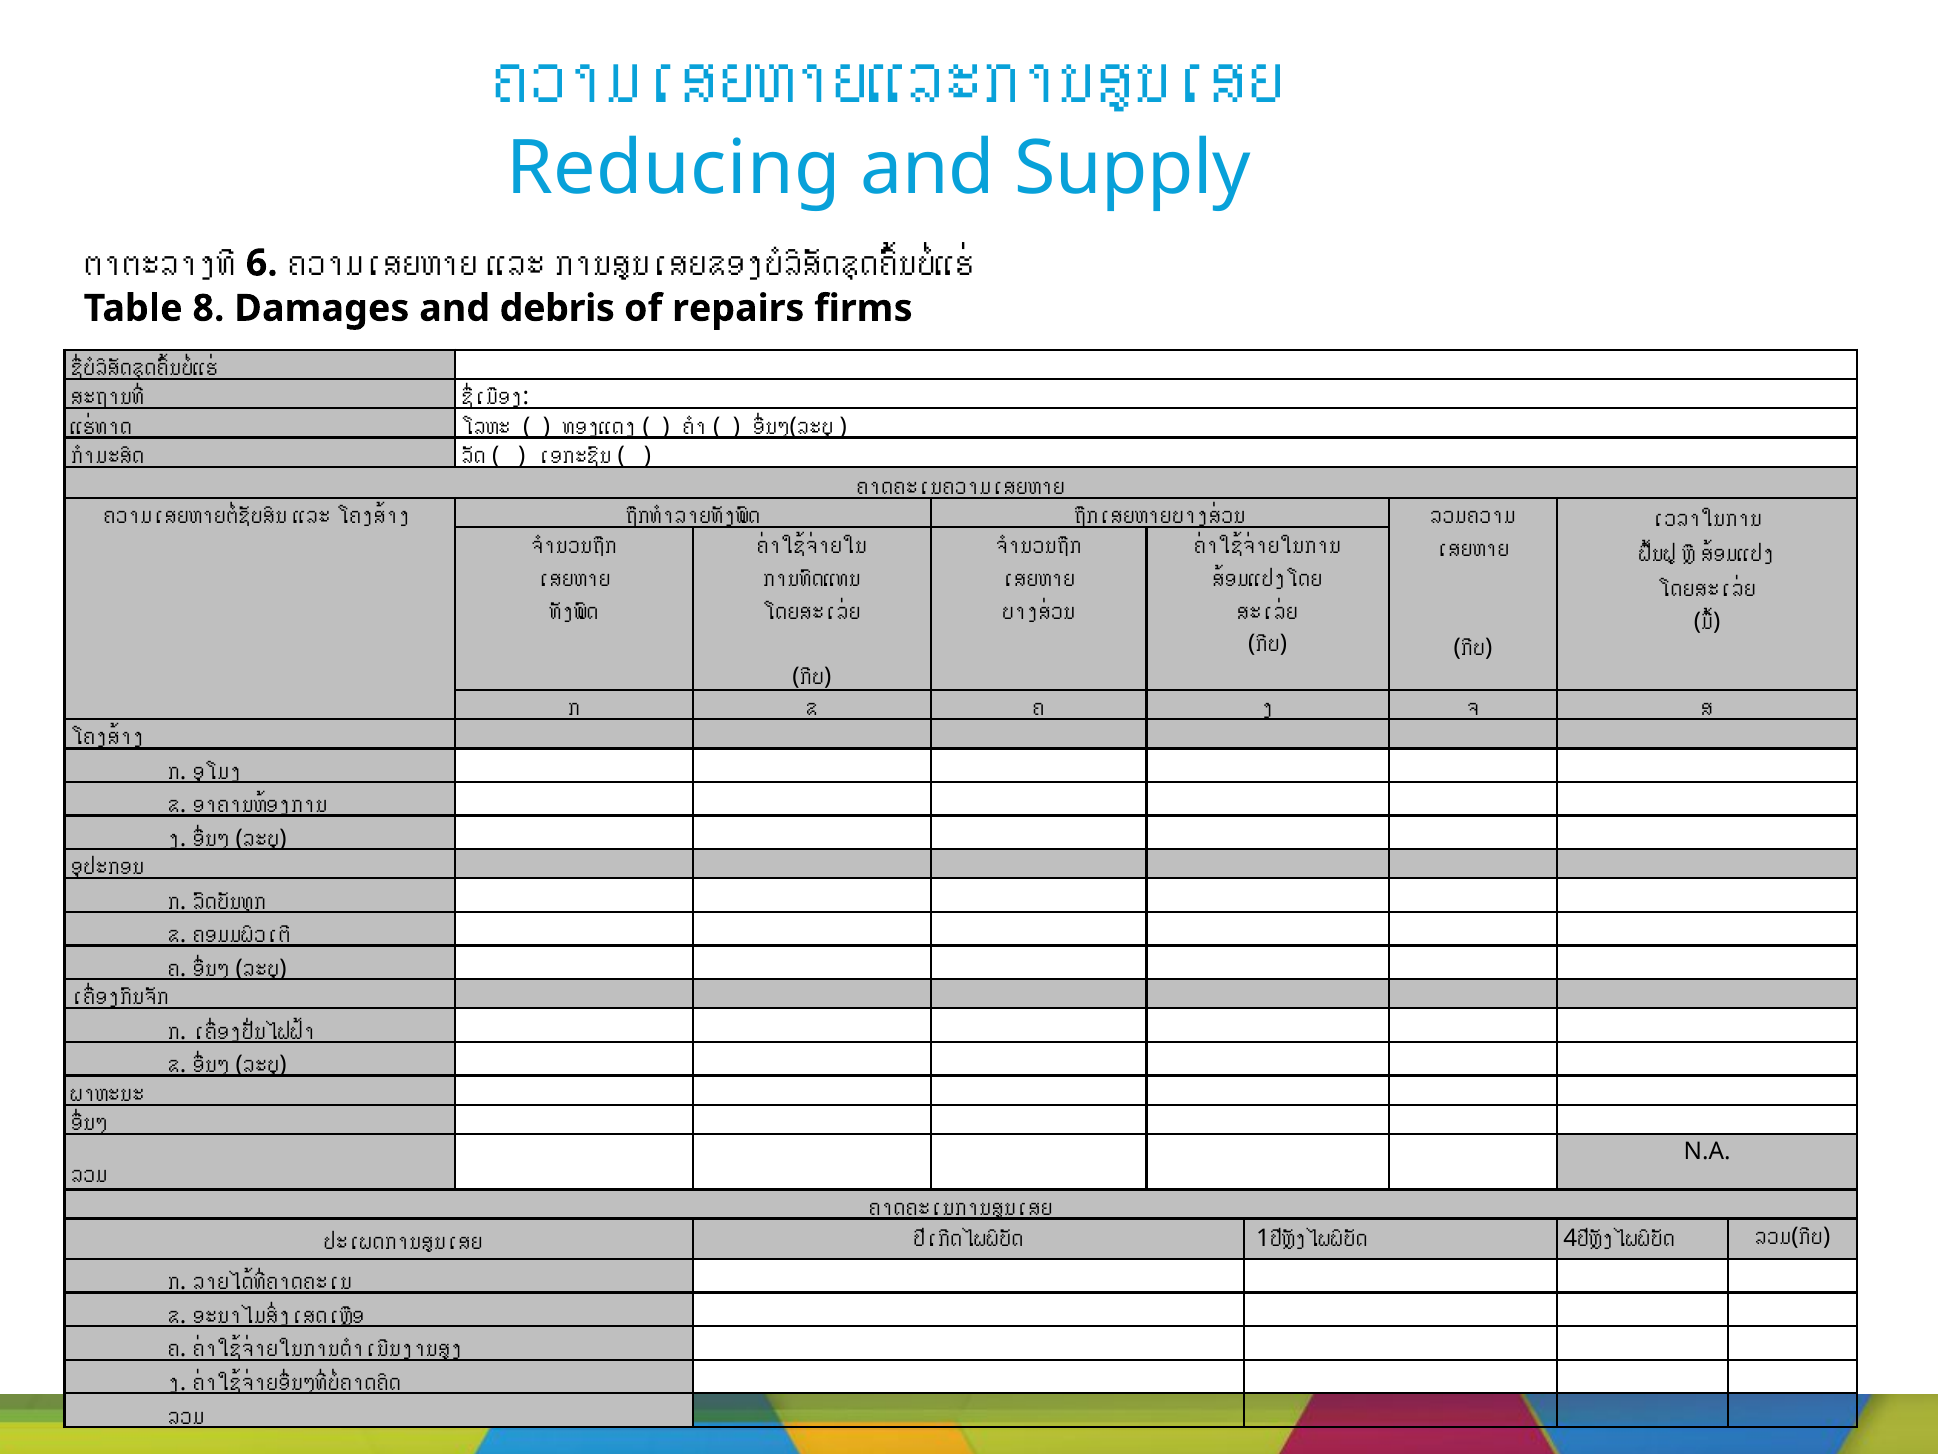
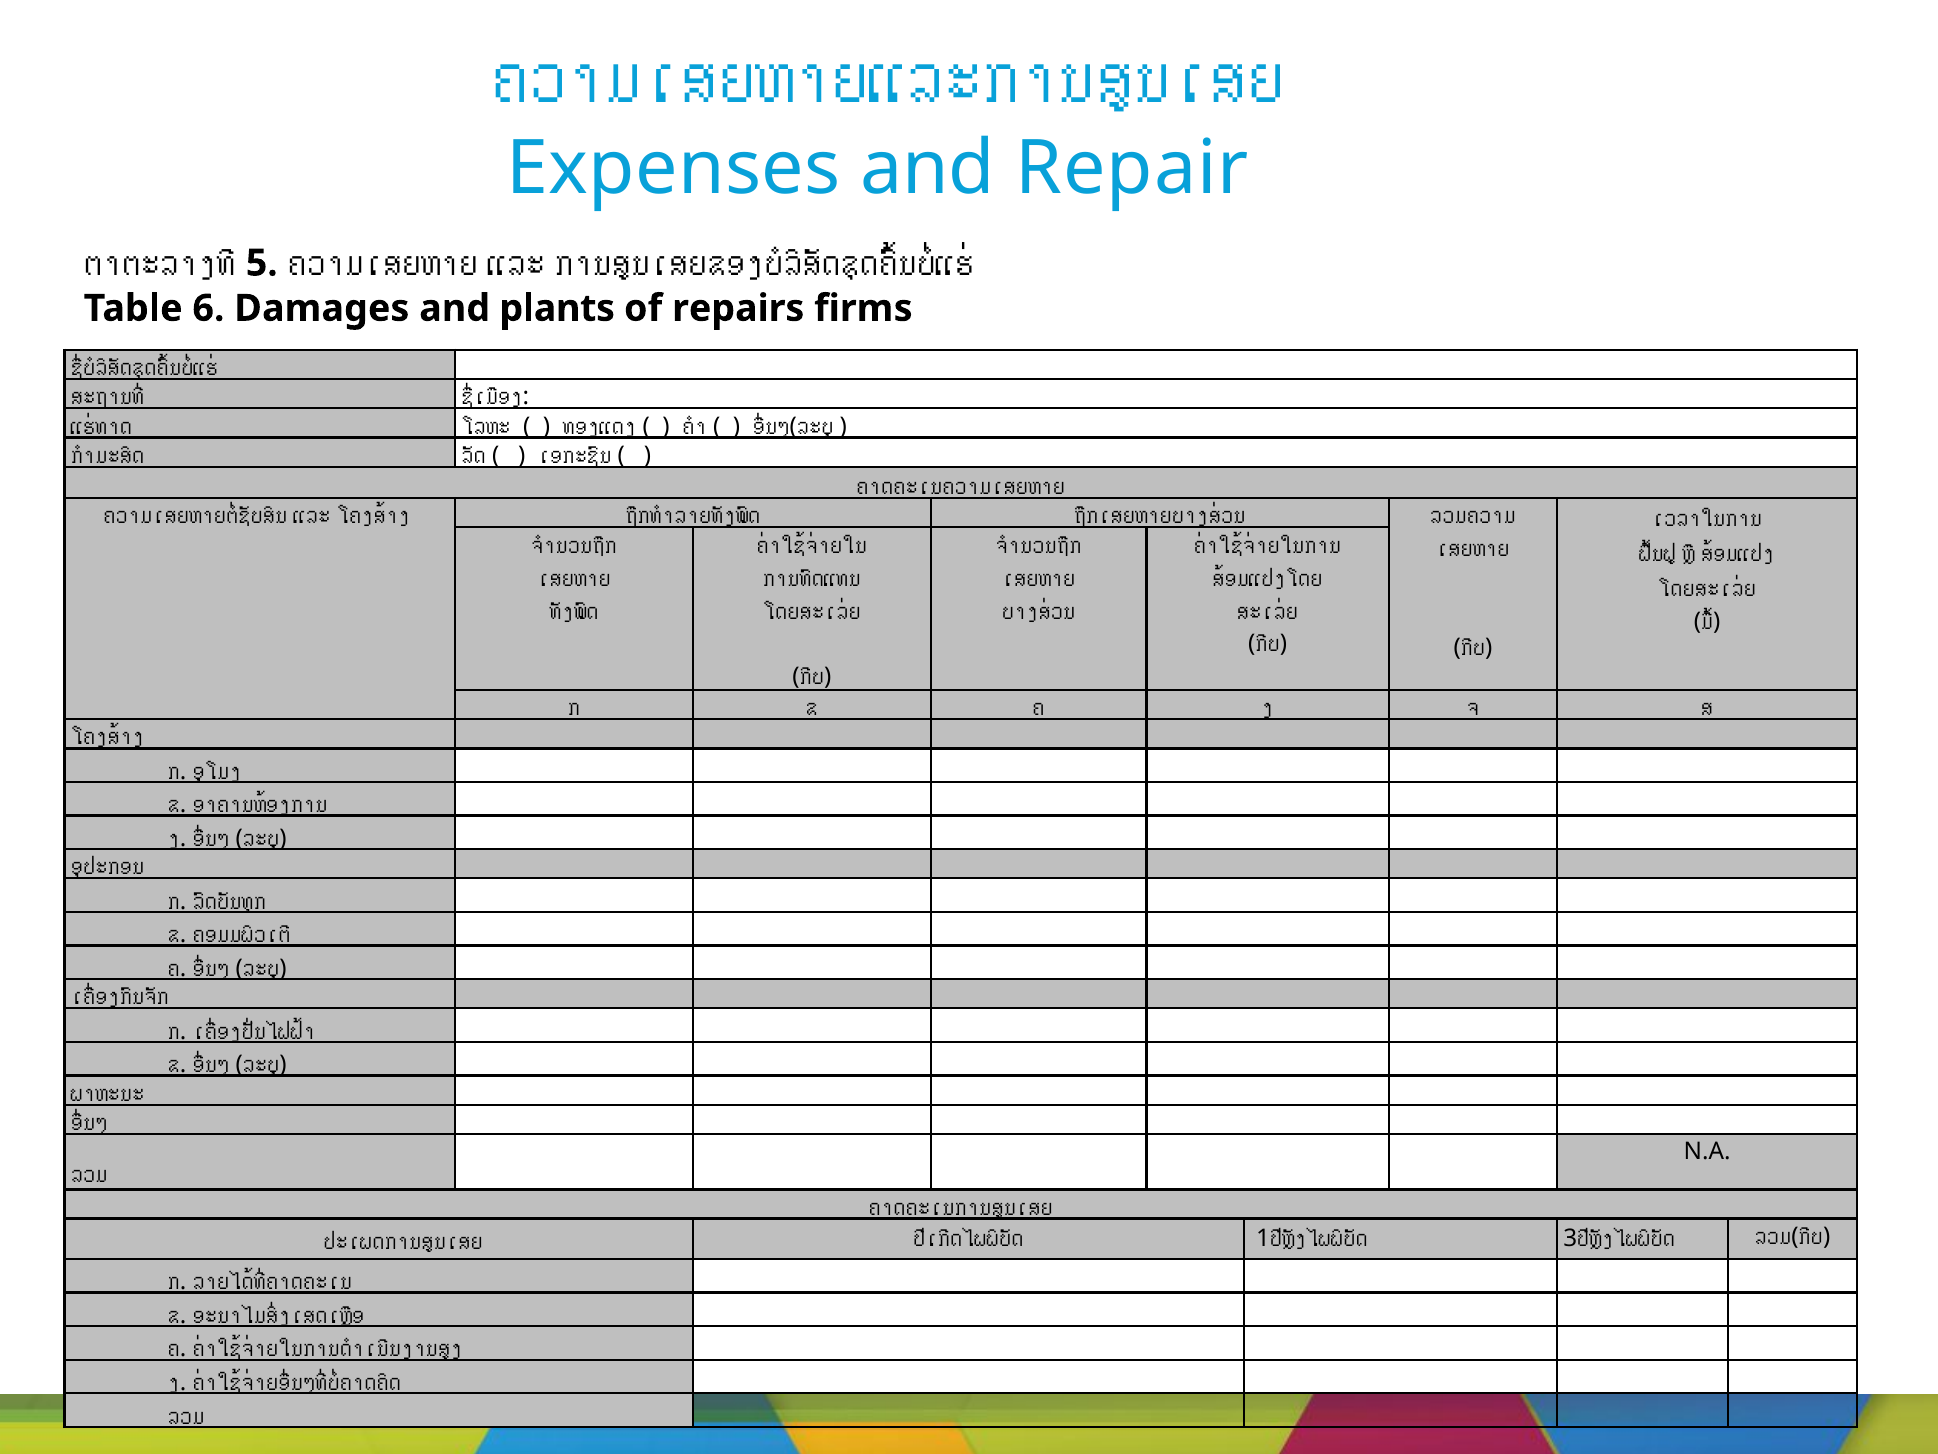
Reducing: Reducing -> Expenses
Supply: Supply -> Repair
6: 6 -> 5
8: 8 -> 6
debris: debris -> plants
4: 4 -> 3
